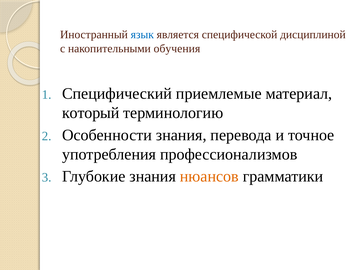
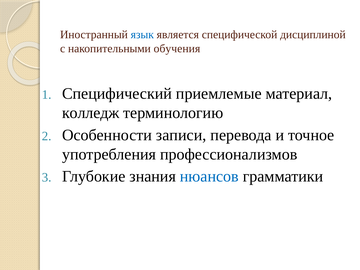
который: который -> колледж
Особенности знания: знания -> записи
нюансов colour: orange -> blue
